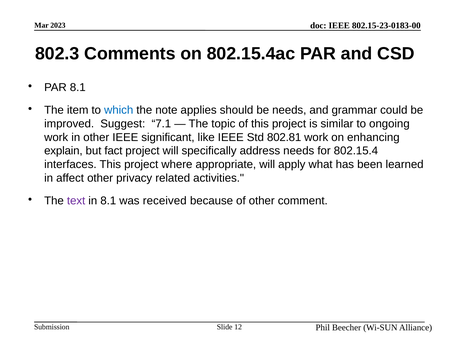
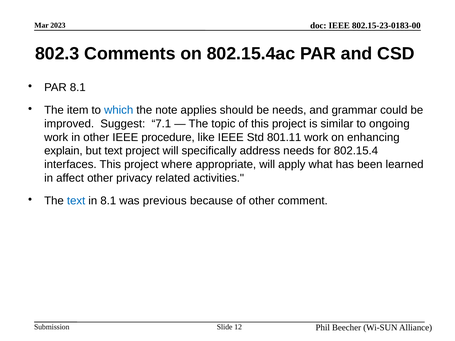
significant: significant -> procedure
802.81: 802.81 -> 801.11
but fact: fact -> text
text at (76, 201) colour: purple -> blue
received: received -> previous
